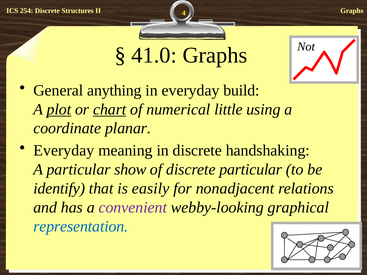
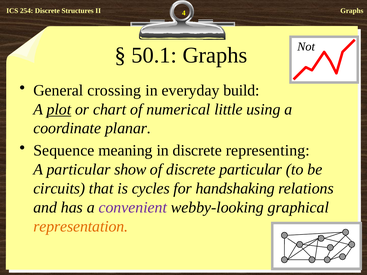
41.0: 41.0 -> 50.1
anything: anything -> crossing
chart underline: present -> none
Everyday at (64, 151): Everyday -> Sequence
handshaking: handshaking -> representing
identify: identify -> circuits
easily: easily -> cycles
nonadjacent: nonadjacent -> handshaking
representation colour: blue -> orange
